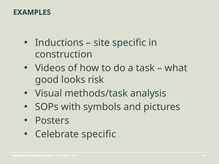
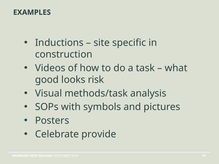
Celebrate specific: specific -> provide
